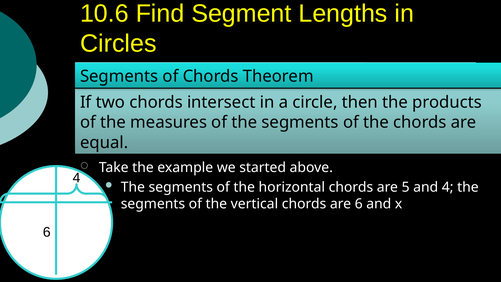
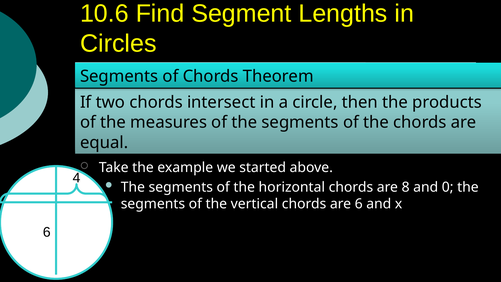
5: 5 -> 8
and 4: 4 -> 0
